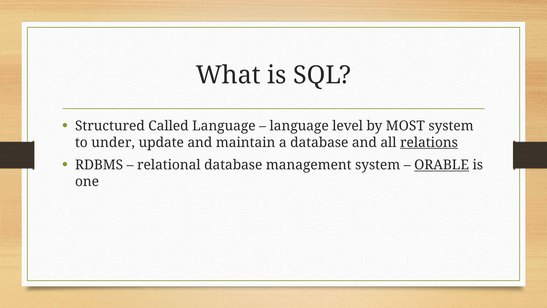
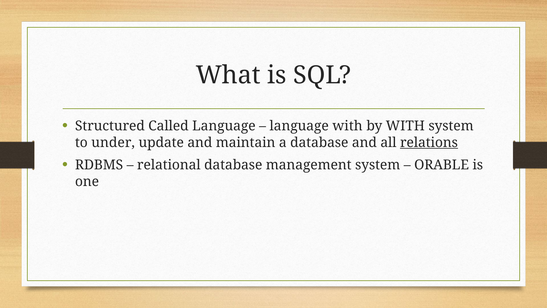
language level: level -> with
by MOST: MOST -> WITH
ORABLE underline: present -> none
